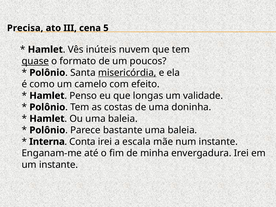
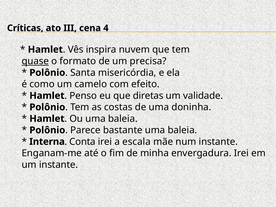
Precisa: Precisa -> Críticas
5: 5 -> 4
inúteis: inúteis -> inspira
poucos: poucos -> precisa
misericórdia underline: present -> none
longas: longas -> diretas
